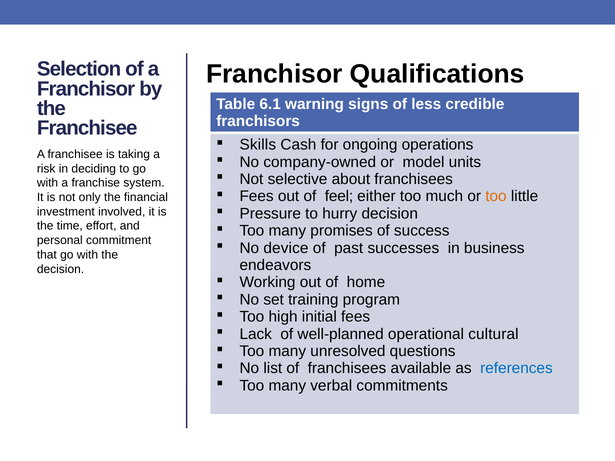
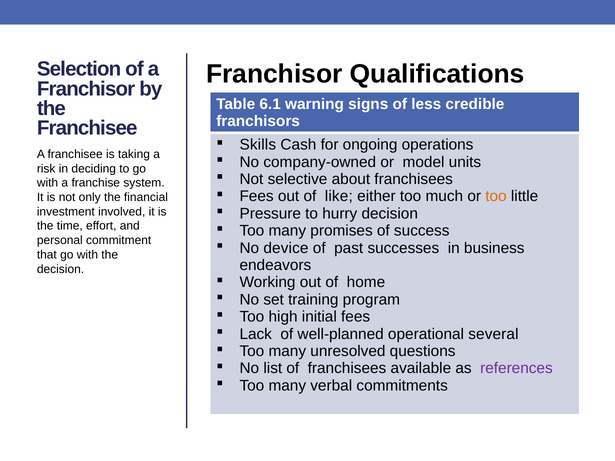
feel: feel -> like
cultural: cultural -> several
references colour: blue -> purple
